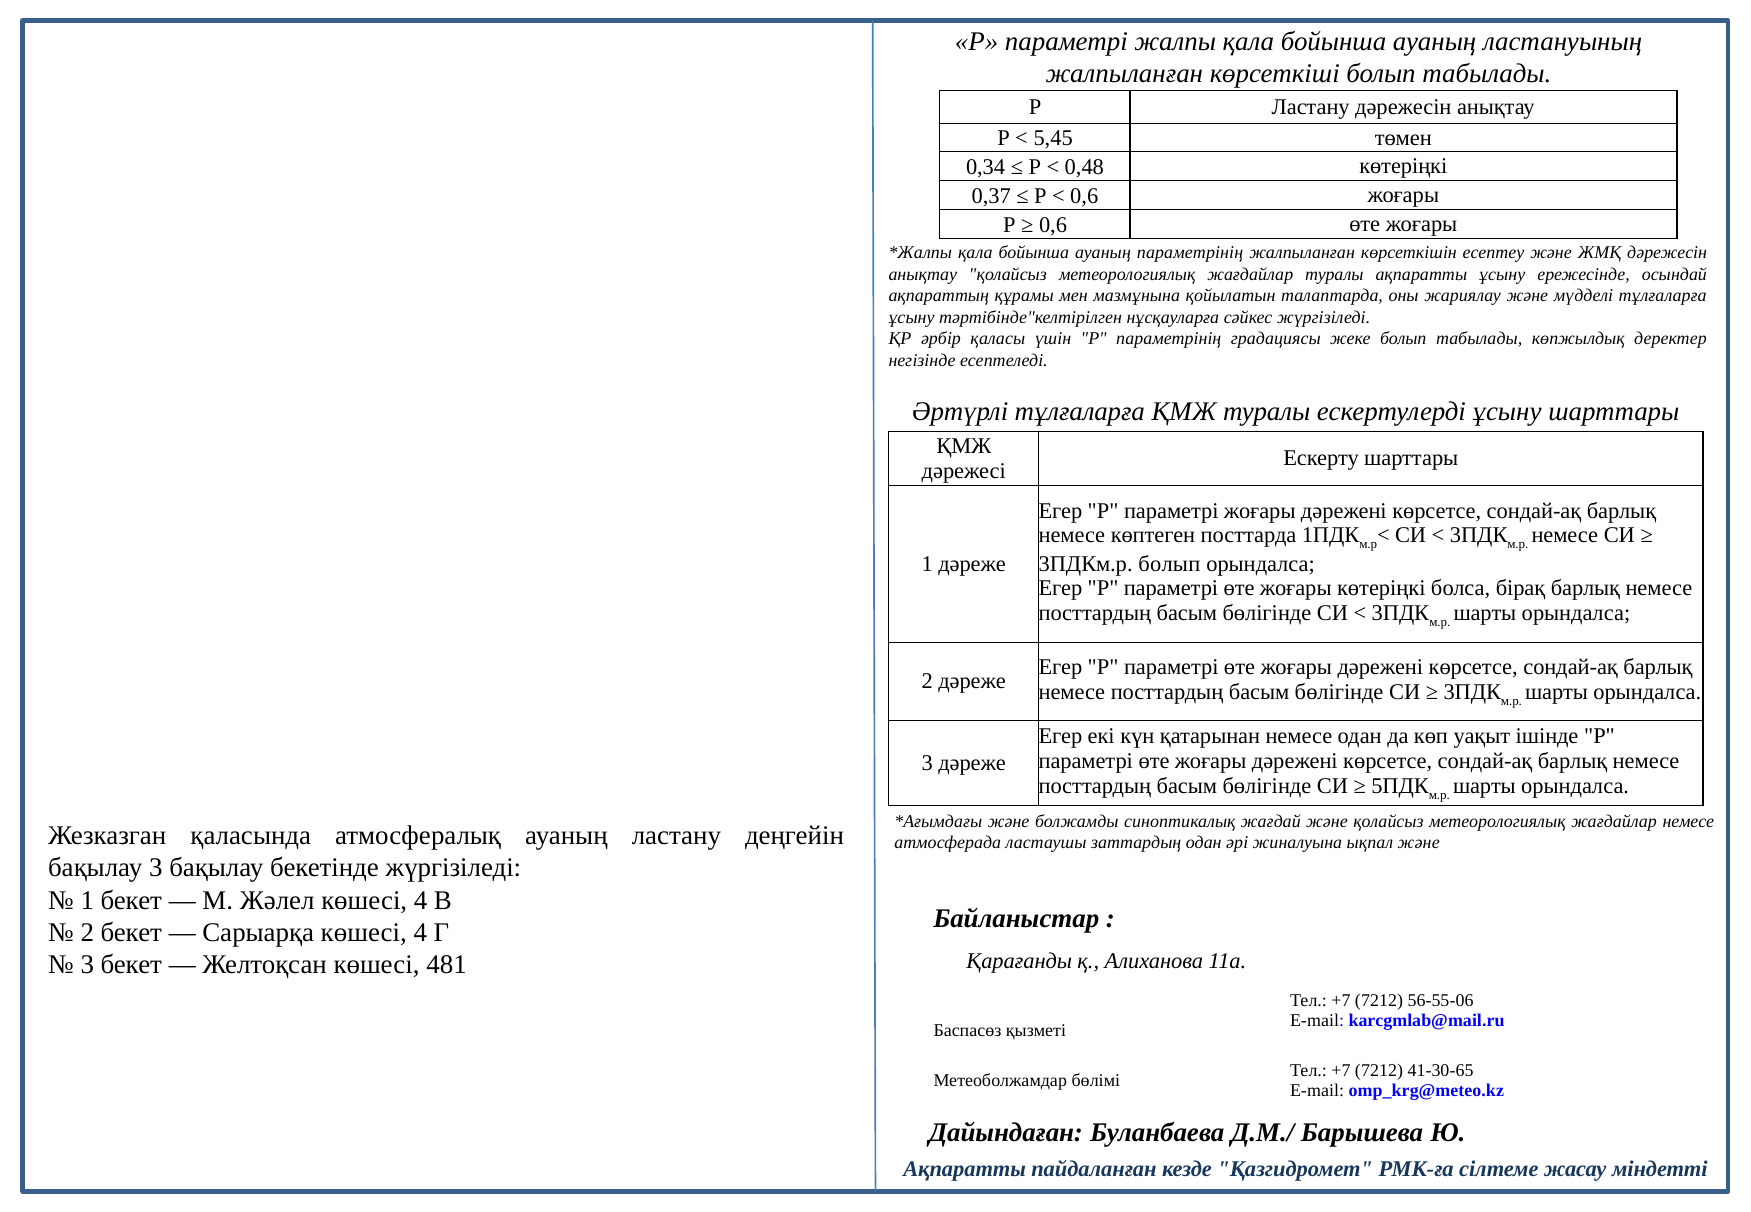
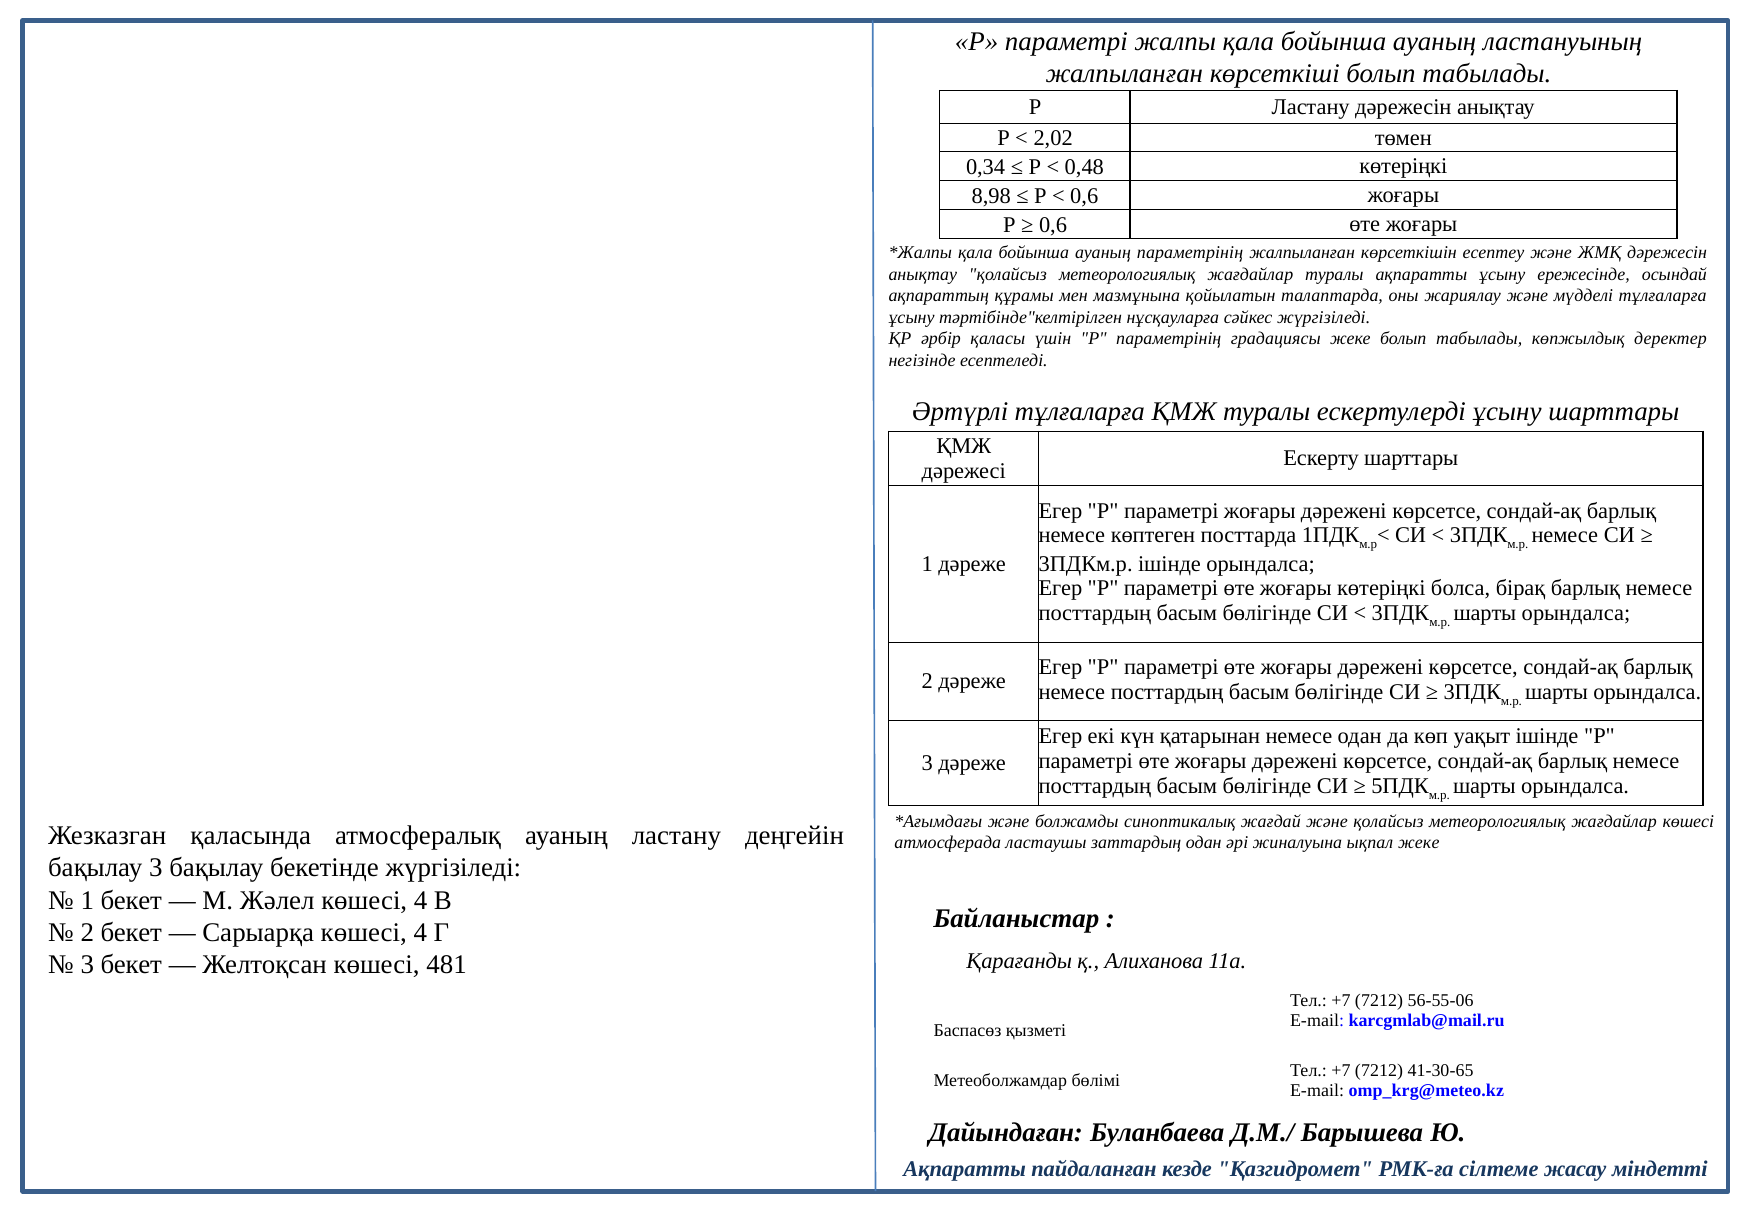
5,45: 5,45 -> 2,02
0,37: 0,37 -> 8,98
3ПДКм.р болып: болып -> ішінде
жағдайлар немесе: немесе -> көшесі
ықпал және: және -> жеке
